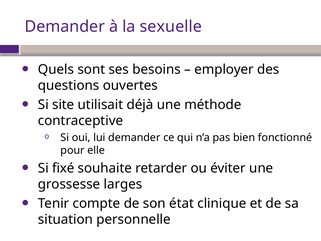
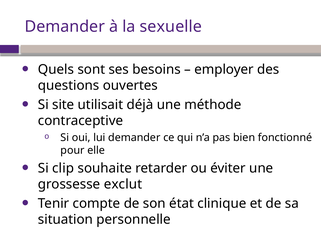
fixé: fixé -> clip
larges: larges -> exclut
